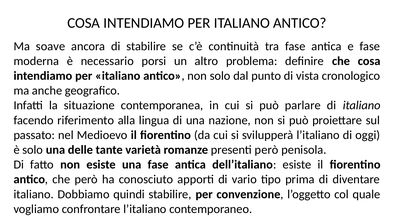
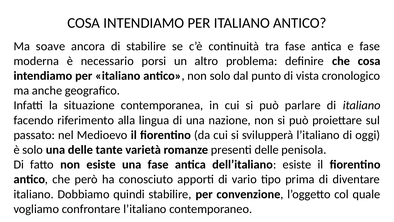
presenti però: però -> delle
